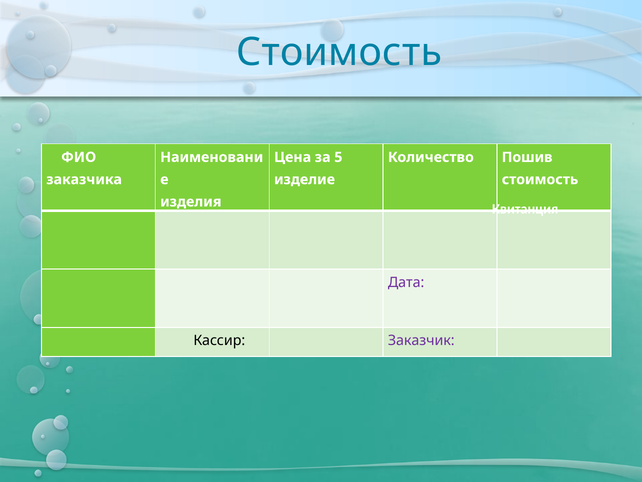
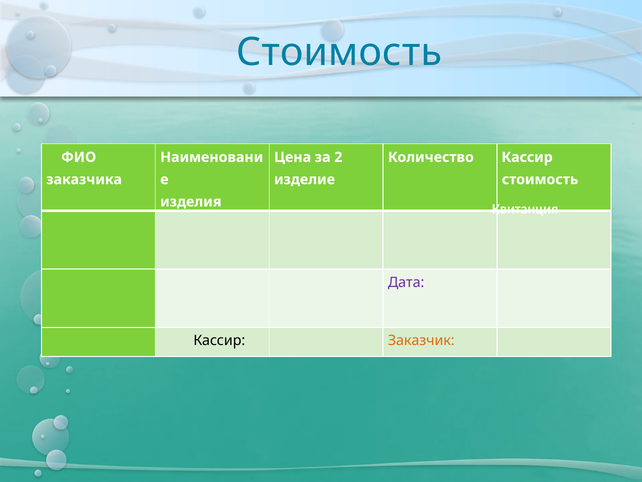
5: 5 -> 2
Количество Пошив: Пошив -> Кассир
Заказчик colour: purple -> orange
